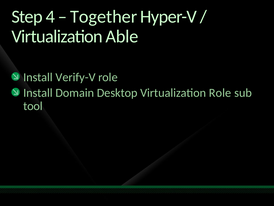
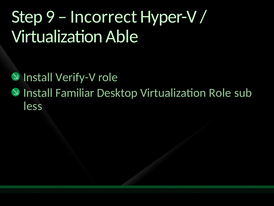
4: 4 -> 9
Together: Together -> Incorrect
Domain: Domain -> Familiar
tool: tool -> less
